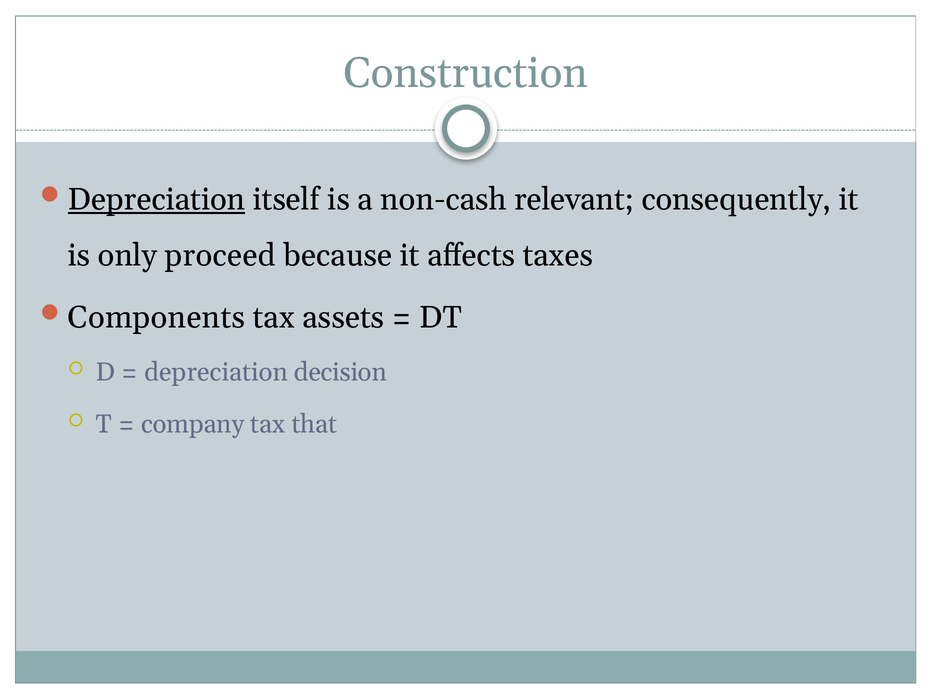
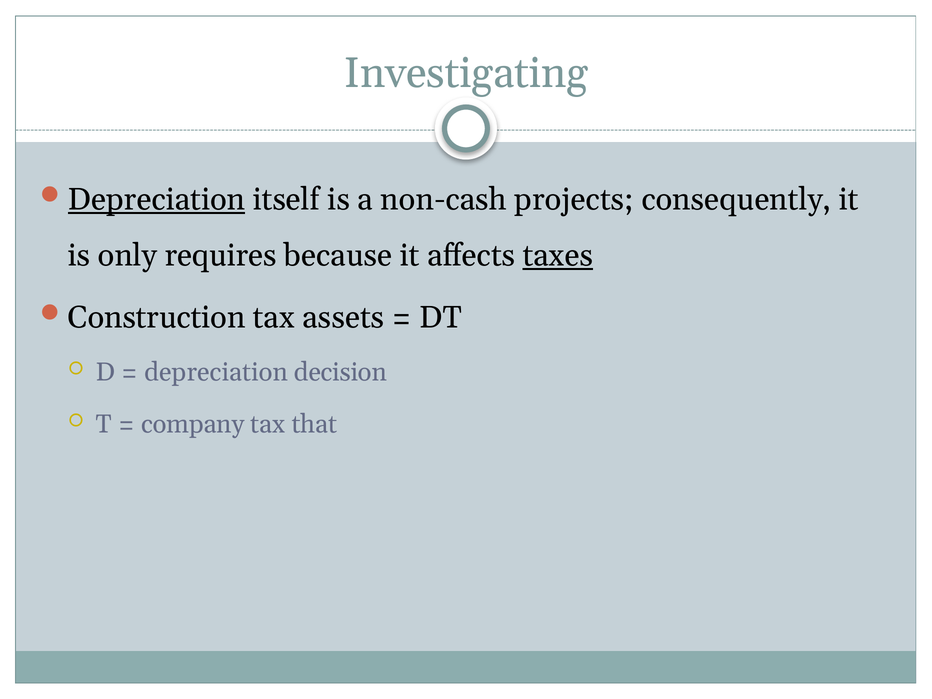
Construction: Construction -> Investigating
relevant: relevant -> projects
proceed: proceed -> requires
taxes underline: none -> present
Components: Components -> Construction
